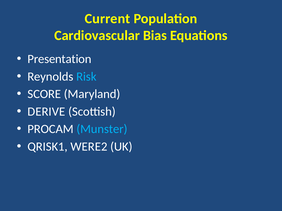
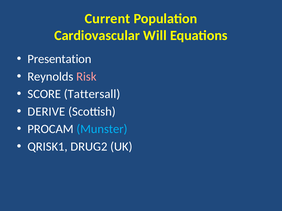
Bias: Bias -> Will
Risk colour: light blue -> pink
Maryland: Maryland -> Tattersall
WERE2: WERE2 -> DRUG2
